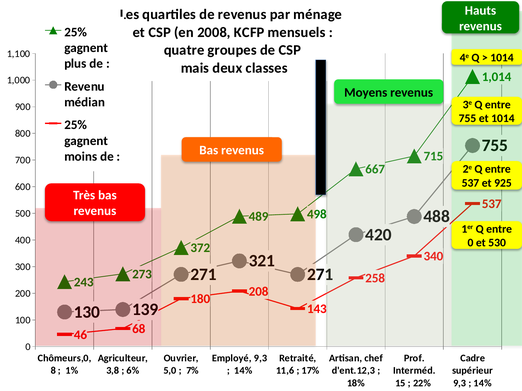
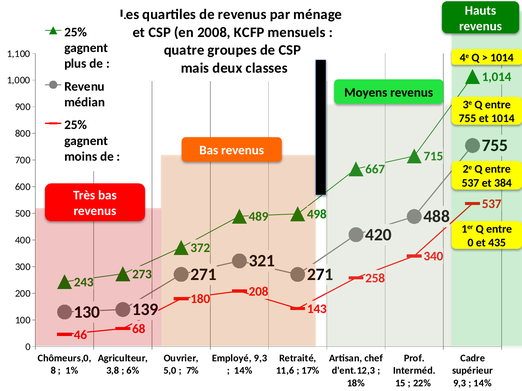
925: 925 -> 384
530: 530 -> 435
